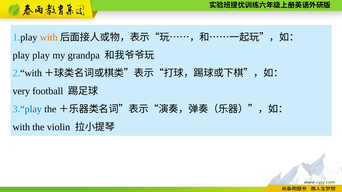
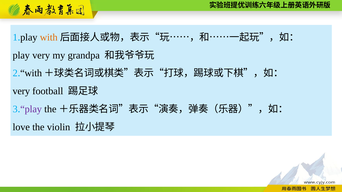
play play: play -> very
play at (31, 109) colour: blue -> purple
with at (21, 127): with -> love
